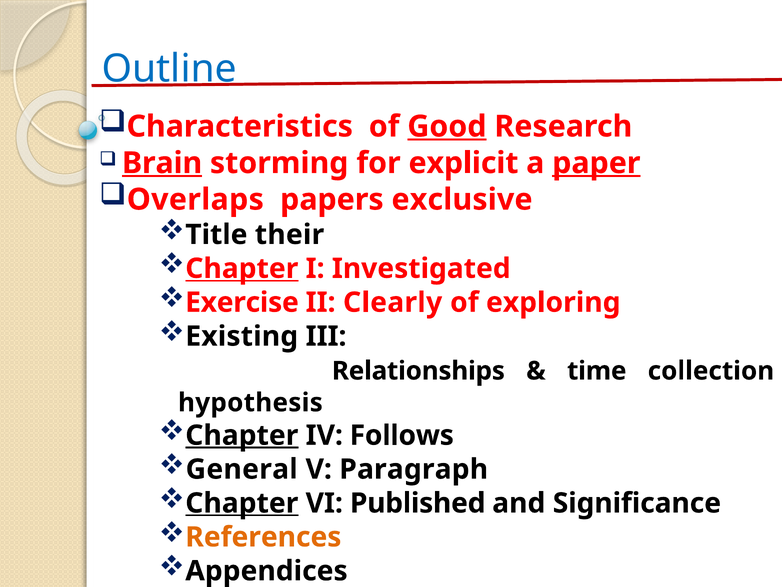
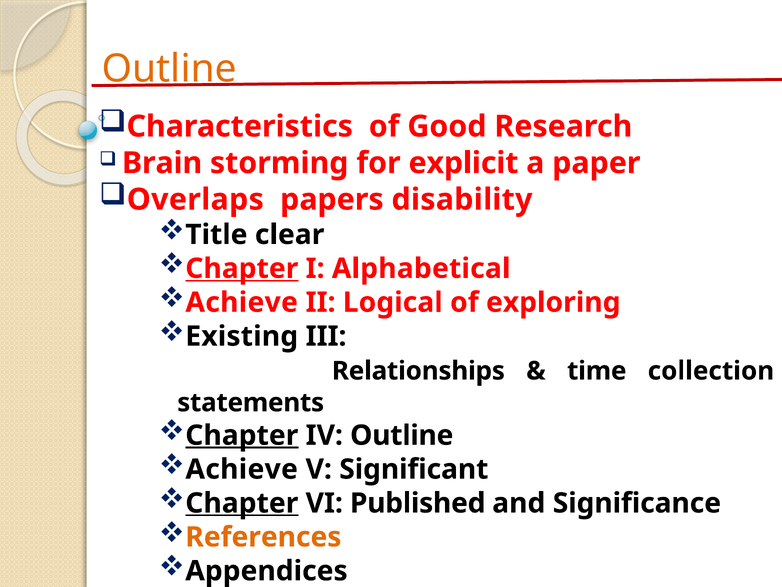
Outline at (169, 69) colour: blue -> orange
Good underline: present -> none
Brain underline: present -> none
paper underline: present -> none
exclusive: exclusive -> disability
their: their -> clear
Investigated: Investigated -> Alphabetical
Exercise at (242, 302): Exercise -> Achieve
Clearly: Clearly -> Logical
hypothesis: hypothesis -> statements
IV Follows: Follows -> Outline
General at (242, 469): General -> Achieve
Paragraph: Paragraph -> Significant
